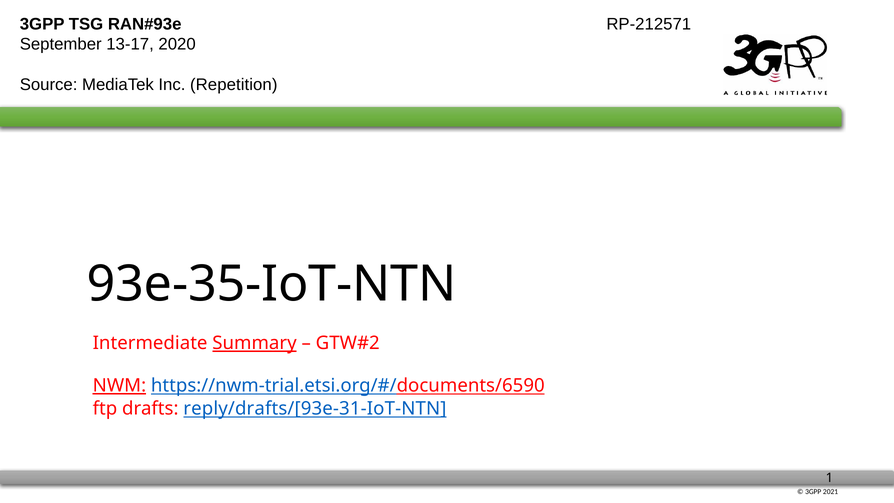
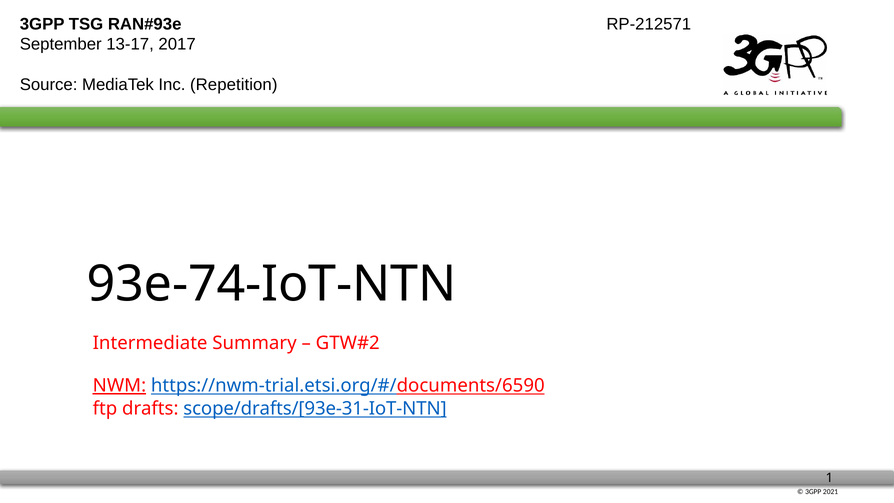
2020: 2020 -> 2017
93e-35-IoT-NTN: 93e-35-IoT-NTN -> 93e-74-IoT-NTN
Summary underline: present -> none
reply/drafts/[93e-31-IoT-NTN: reply/drafts/[93e-31-IoT-NTN -> scope/drafts/[93e-31-IoT-NTN
